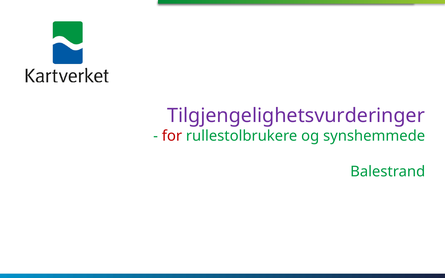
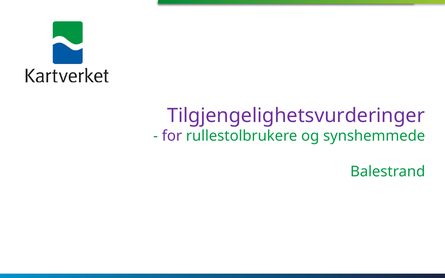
for colour: red -> purple
